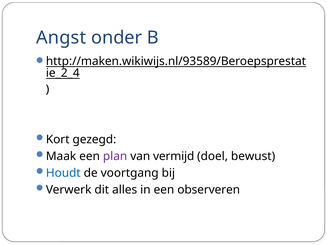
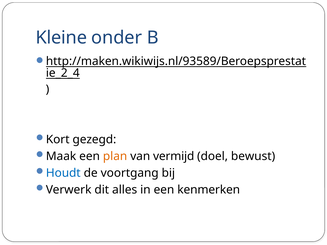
Angst: Angst -> Kleine
plan colour: purple -> orange
observeren: observeren -> kenmerken
